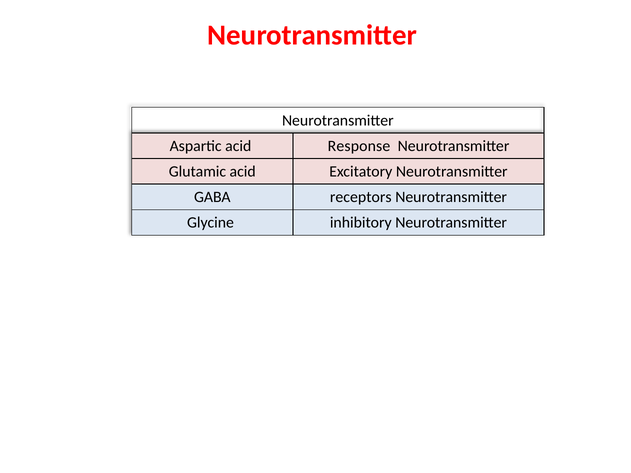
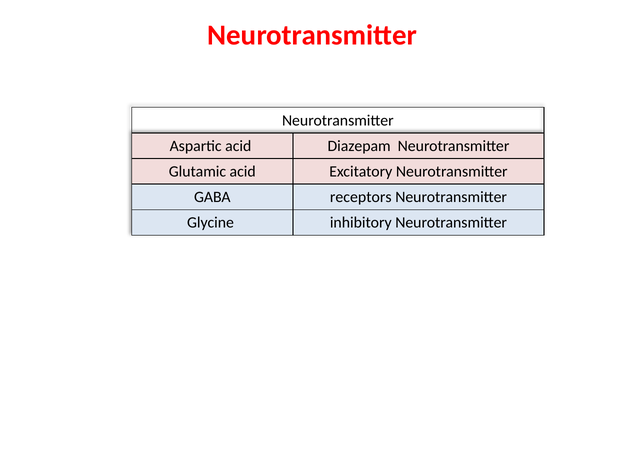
Response: Response -> Diazepam
